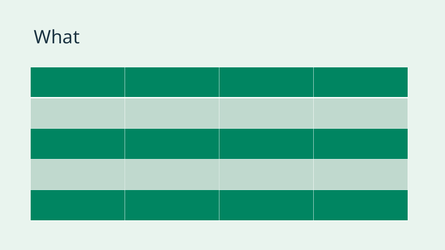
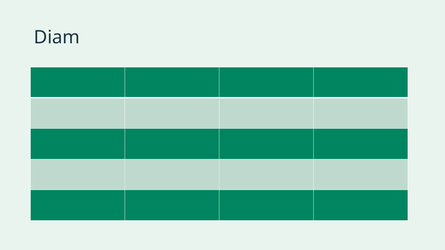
What: What -> Diam
